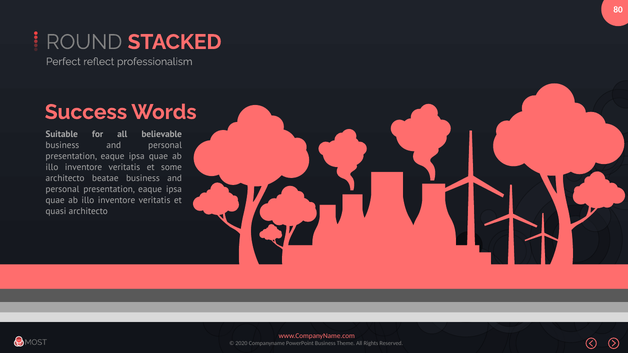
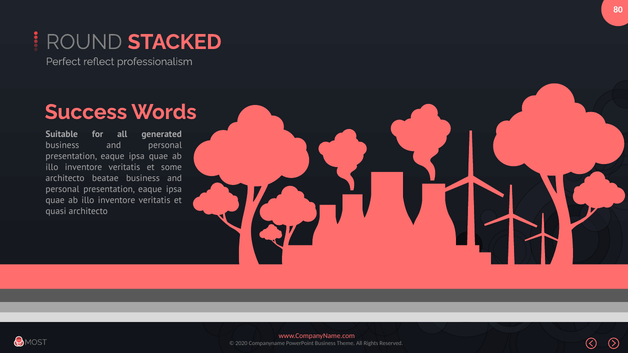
believable: believable -> generated
